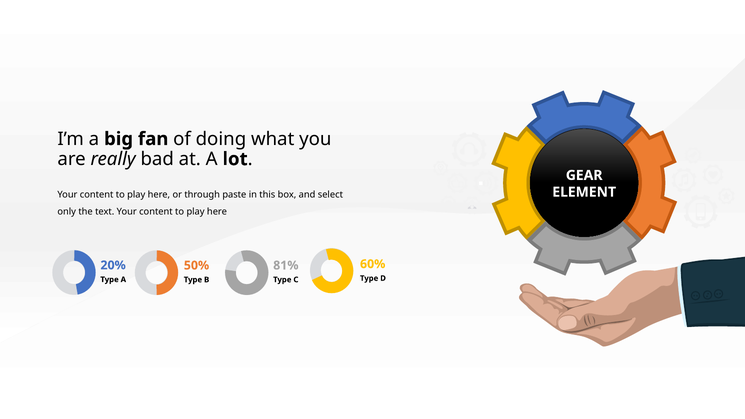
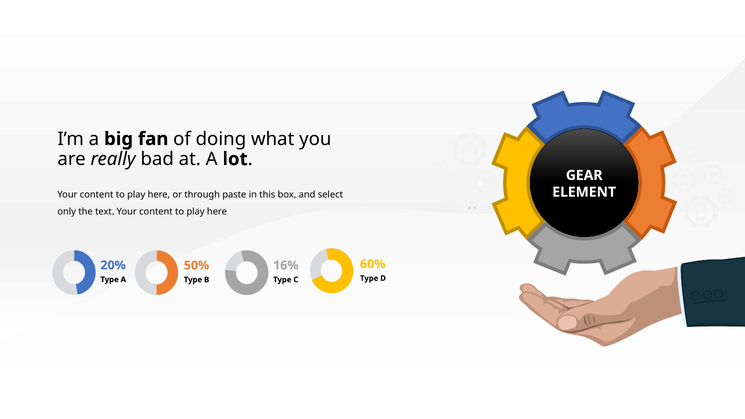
81%: 81% -> 16%
